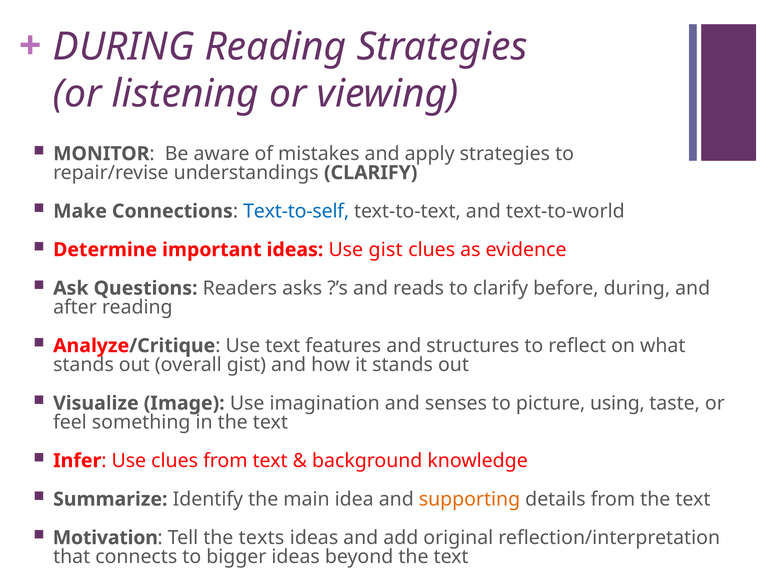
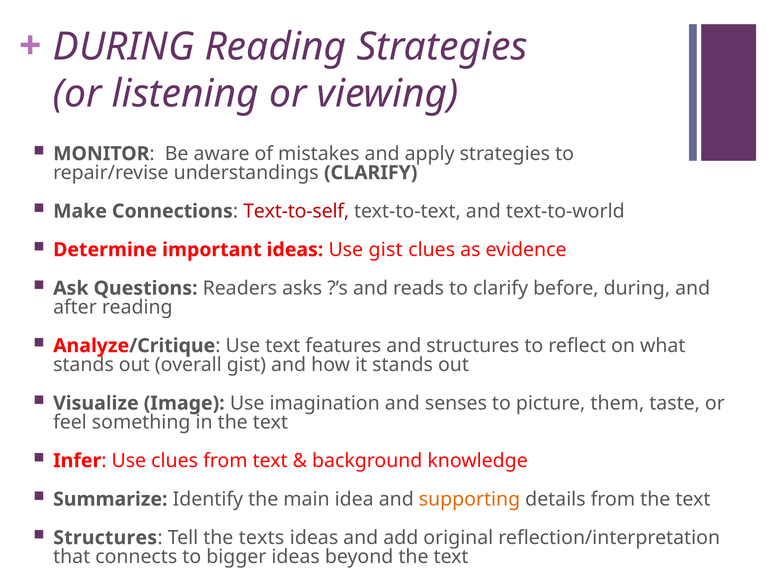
Text-to-self colour: blue -> red
using: using -> them
Motivation at (105, 538): Motivation -> Structures
